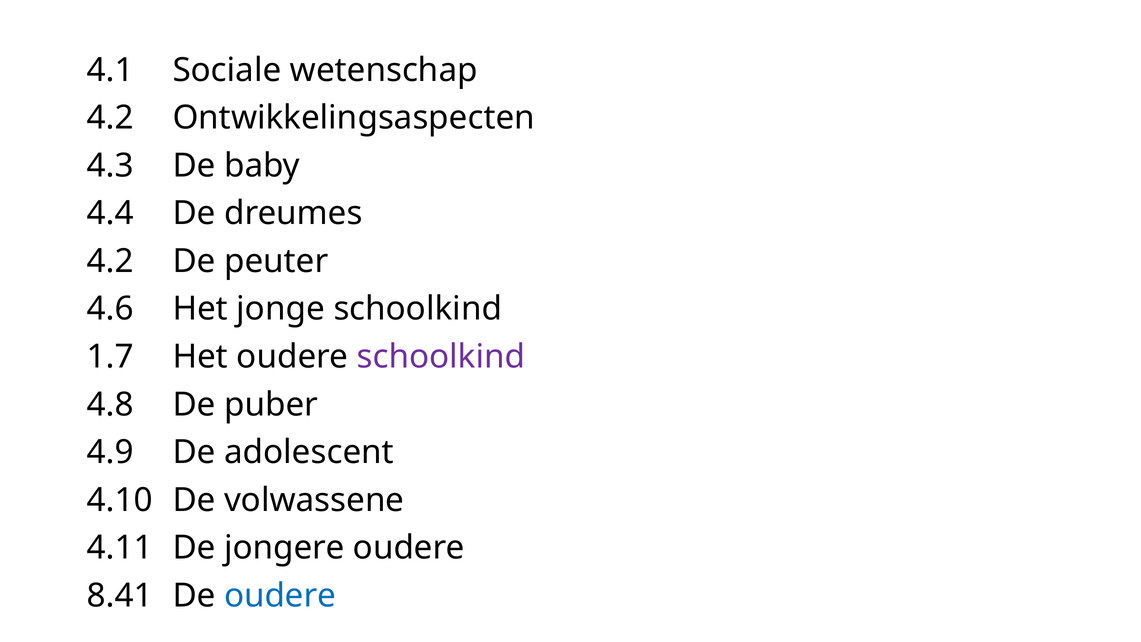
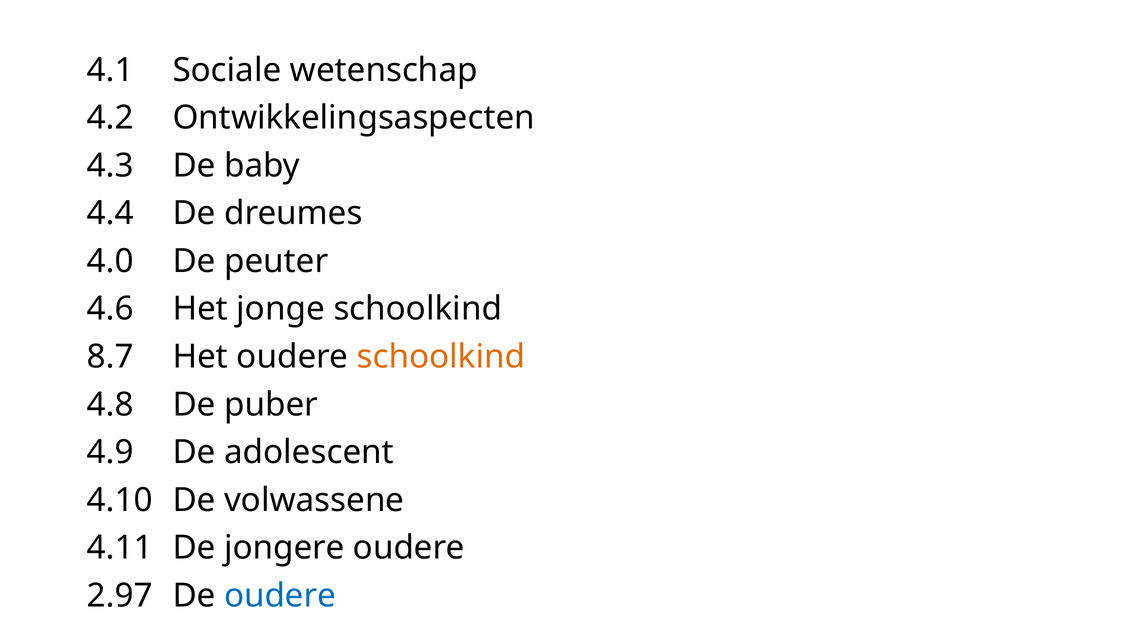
4.2 at (110, 261): 4.2 -> 4.0
1.7: 1.7 -> 8.7
schoolkind at (441, 357) colour: purple -> orange
8.41: 8.41 -> 2.97
